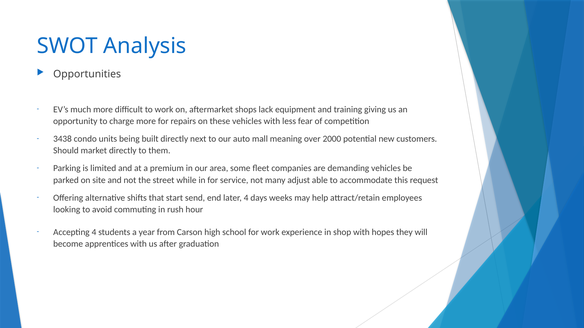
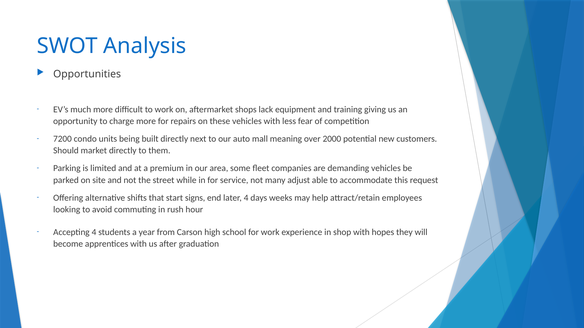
3438: 3438 -> 7200
send: send -> signs
